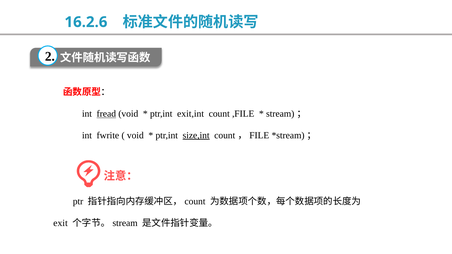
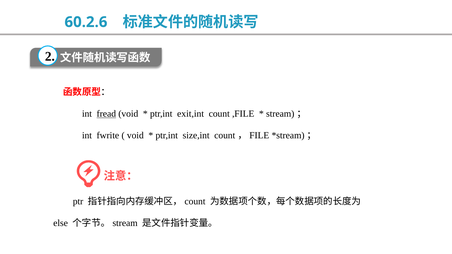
16.2.6: 16.2.6 -> 60.2.6
size,int underline: present -> none
exit: exit -> else
